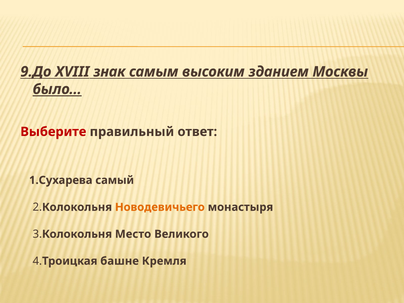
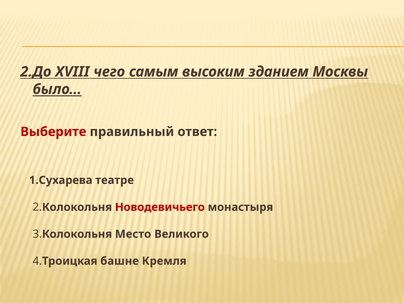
9.До: 9.До -> 2.До
знак: знак -> чего
самый: самый -> театре
Новодевичьего colour: orange -> red
